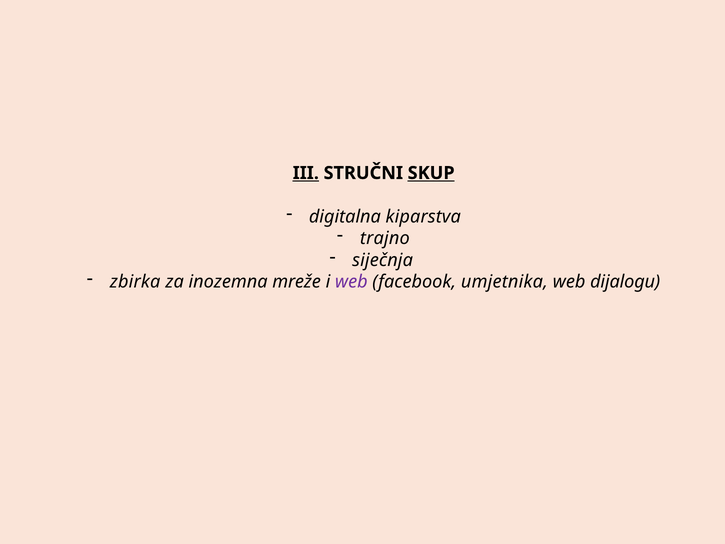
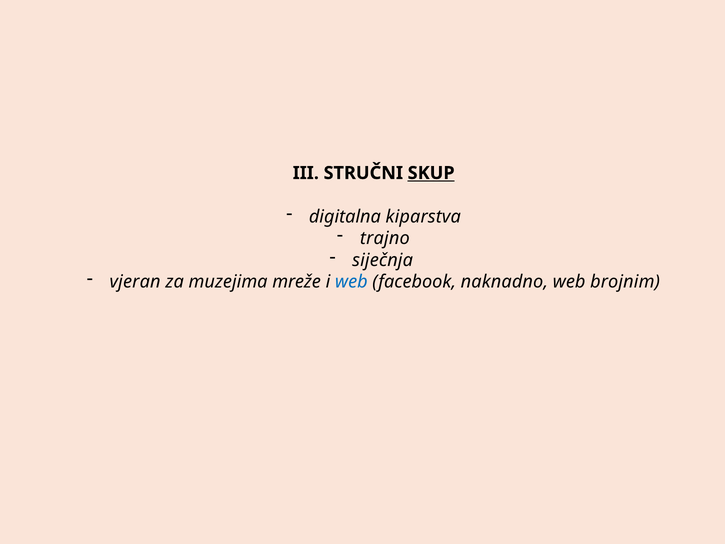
III underline: present -> none
zbirka: zbirka -> vjeran
inozemna: inozemna -> muzejima
web at (351, 282) colour: purple -> blue
umjetnika: umjetnika -> naknadno
dijalogu: dijalogu -> brojnim
